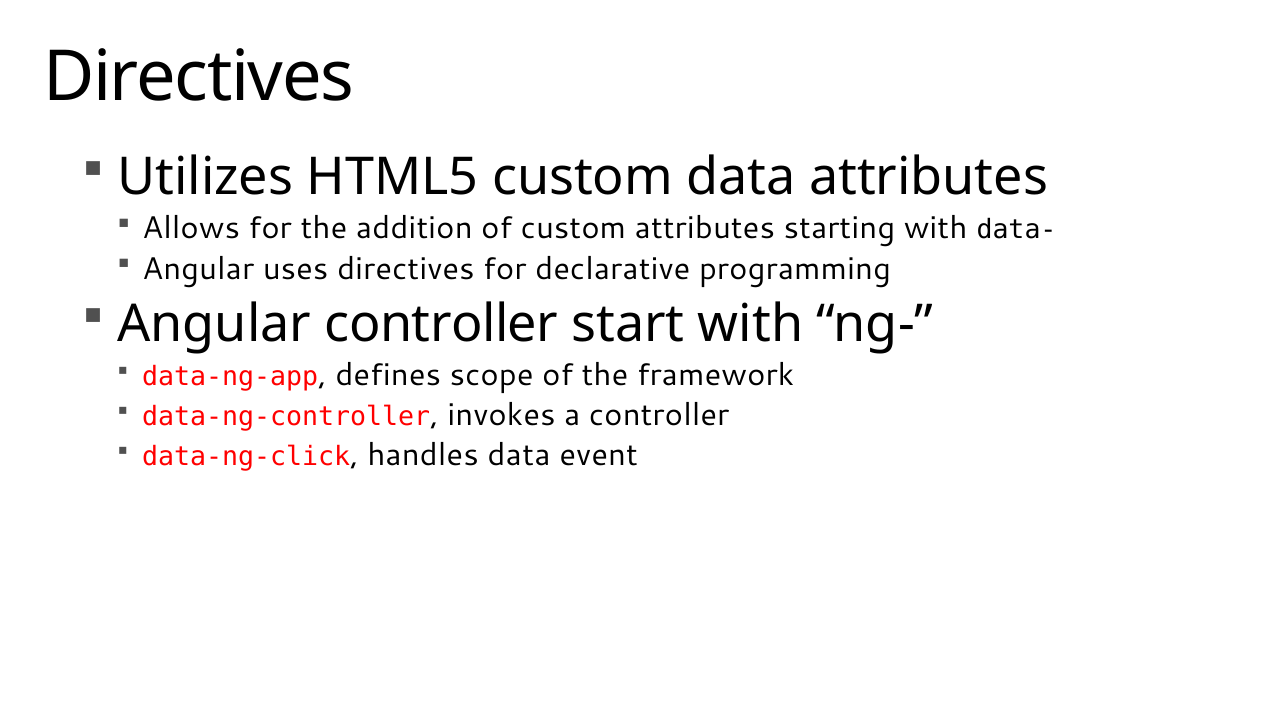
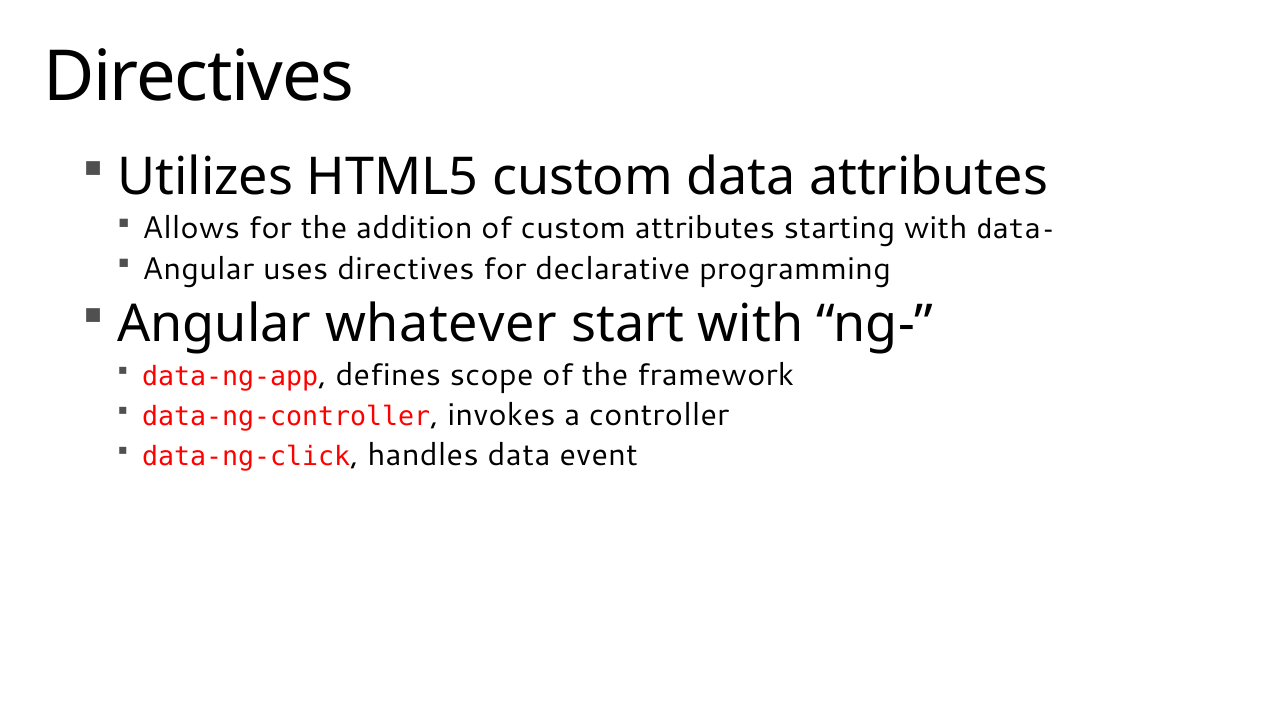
Angular controller: controller -> whatever
